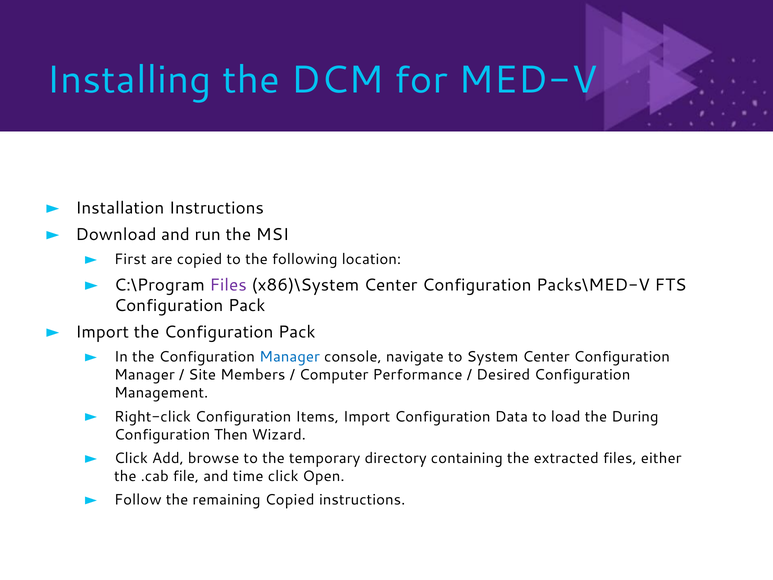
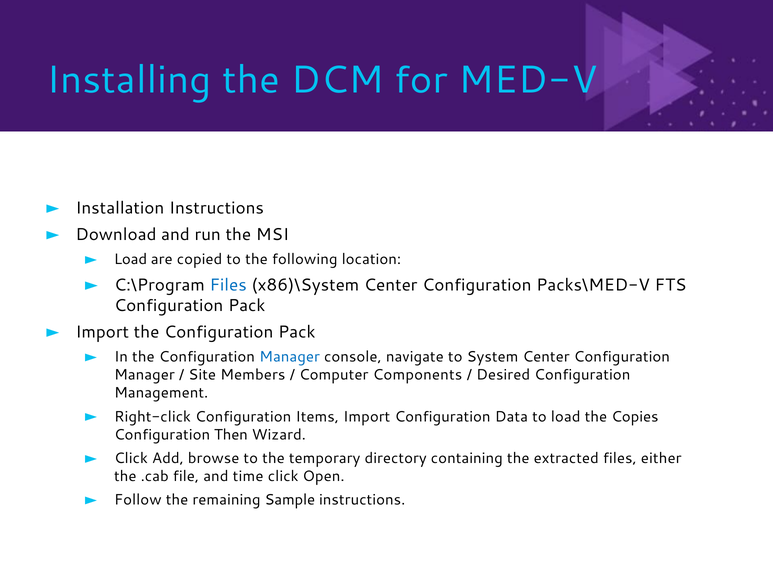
First at (130, 259): First -> Load
Files at (228, 285) colour: purple -> blue
Performance: Performance -> Components
During: During -> Copies
remaining Copied: Copied -> Sample
